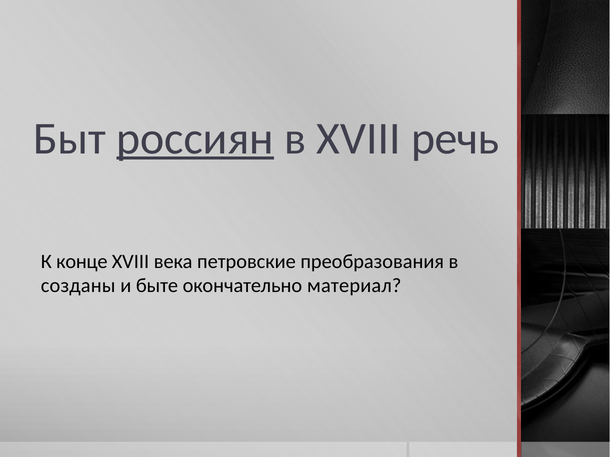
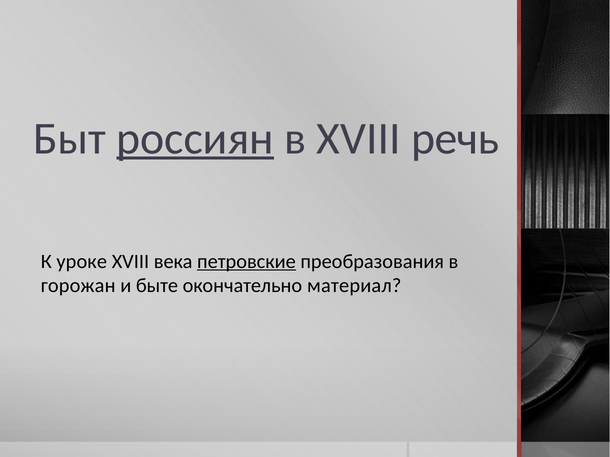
конце: конце -> уроке
петровские underline: none -> present
созданы: созданы -> горожан
